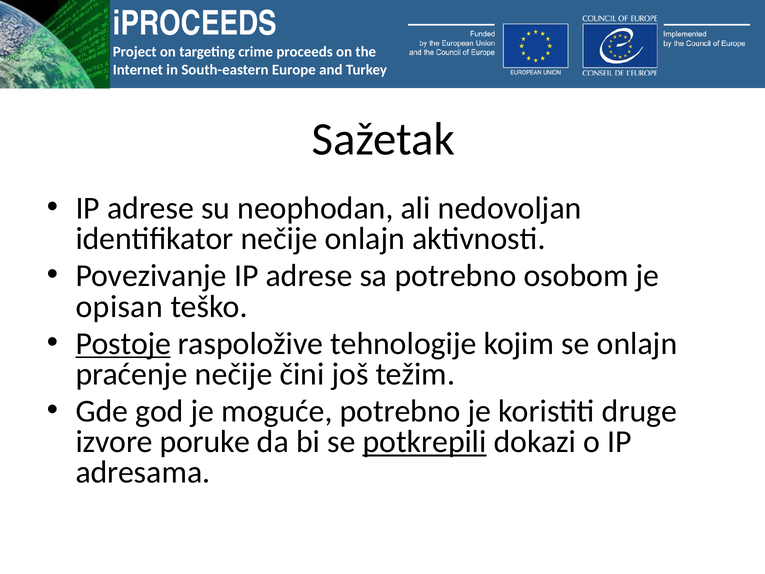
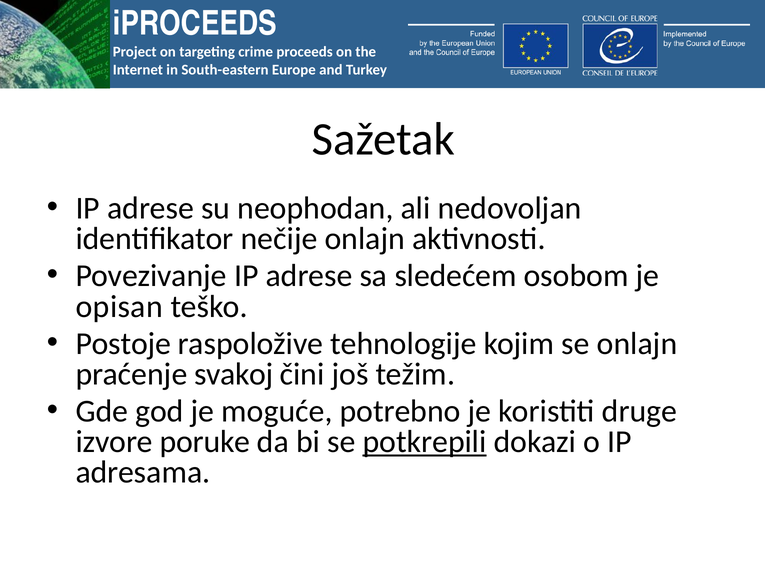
sa potrebno: potrebno -> sledećem
Postoje underline: present -> none
praćenje nečije: nečije -> svakoj
